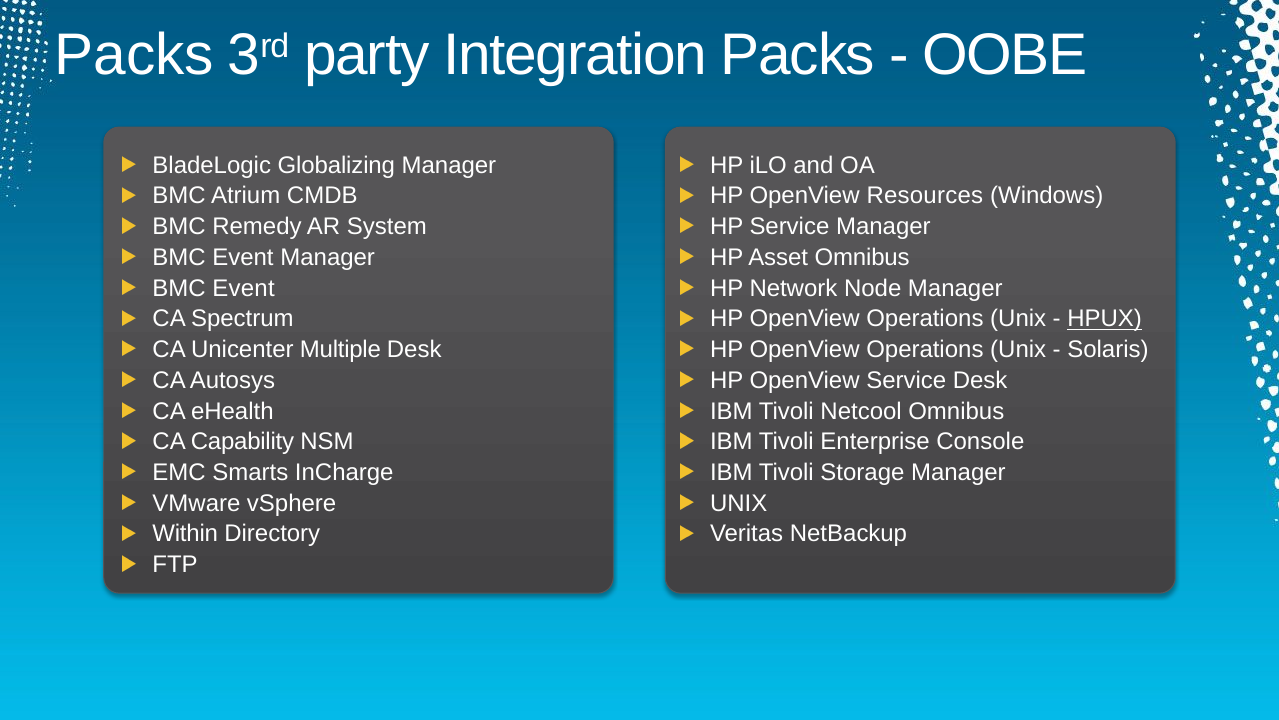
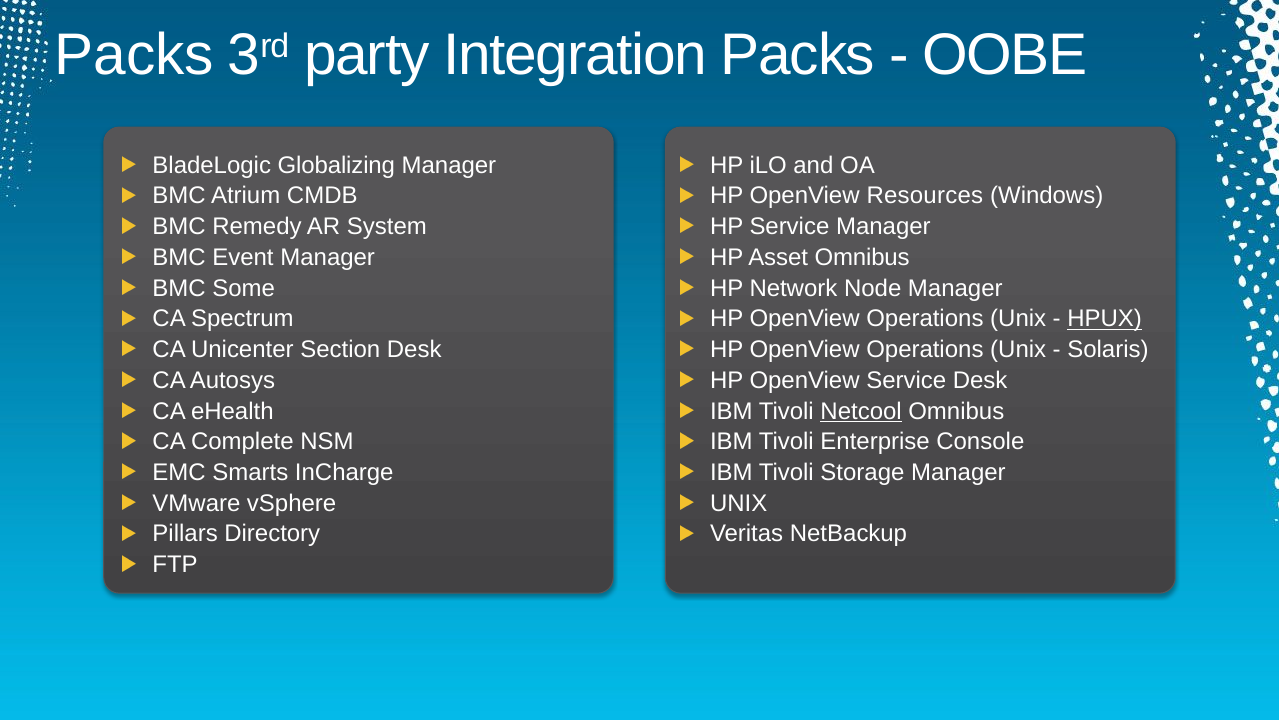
Event at (244, 288): Event -> Some
Multiple: Multiple -> Section
Netcool underline: none -> present
Capability: Capability -> Complete
Within: Within -> Pillars
